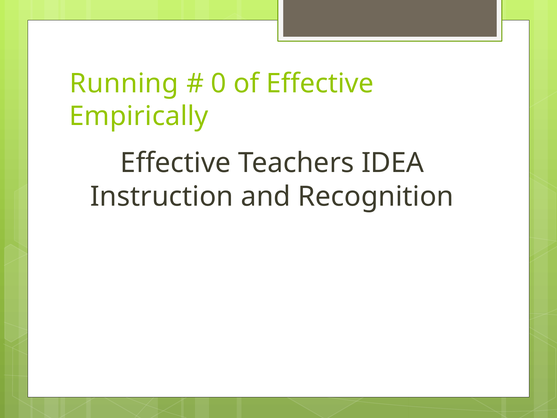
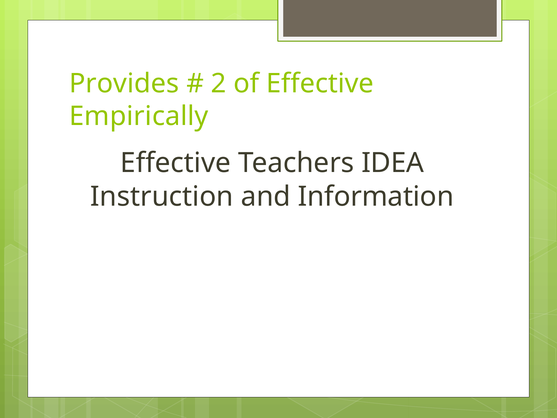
Running: Running -> Provides
0: 0 -> 2
Recognition: Recognition -> Information
